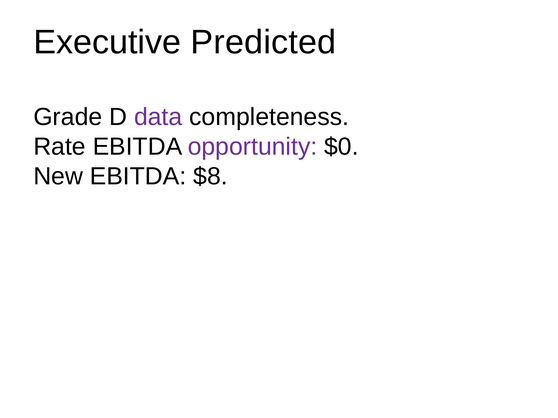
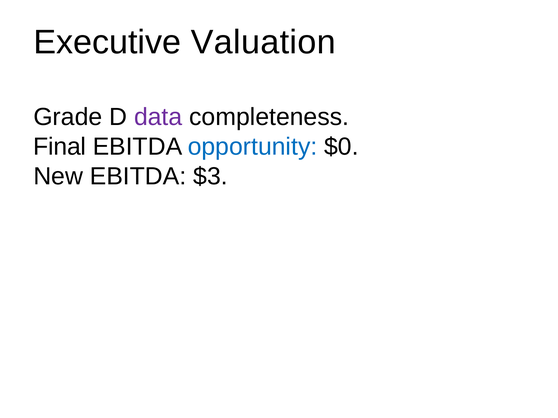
Predicted: Predicted -> Valuation
Rate: Rate -> Final
opportunity colour: purple -> blue
$8: $8 -> $3
